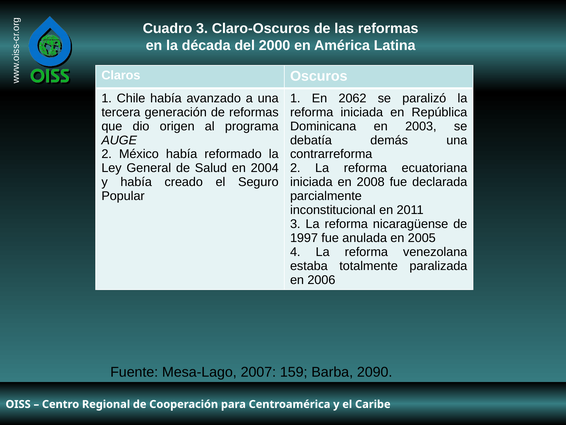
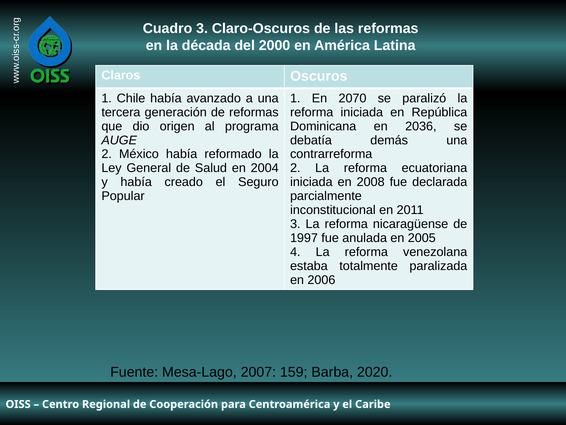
2062: 2062 -> 2070
2003: 2003 -> 2036
2090: 2090 -> 2020
